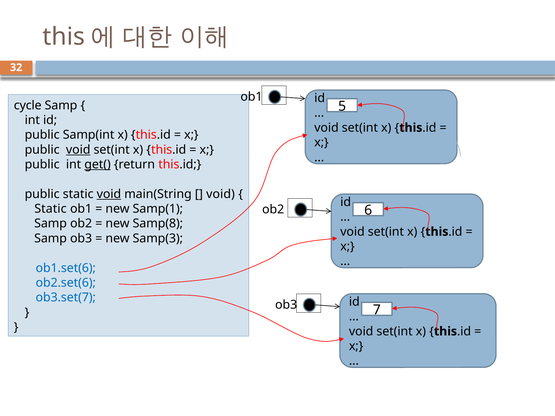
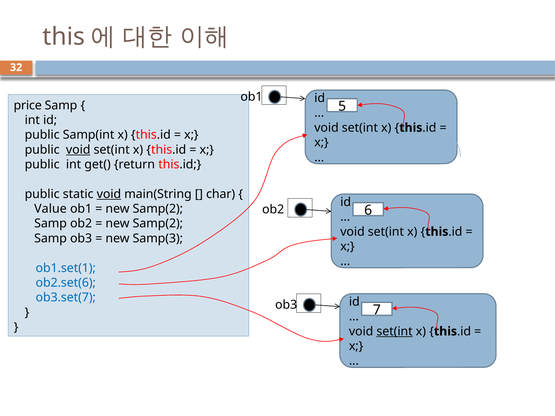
cycle: cycle -> price
get( underline: present -> none
void at (221, 194): void -> char
Static at (50, 209): Static -> Value
Samp(1 at (158, 209): Samp(1 -> Samp(2
Samp(8 at (158, 224): Samp(8 -> Samp(2
ob1.set(6: ob1.set(6 -> ob1.set(1
set(int at (395, 332) underline: none -> present
